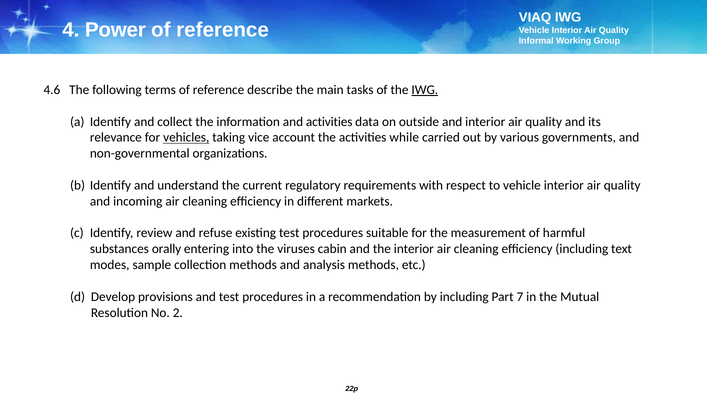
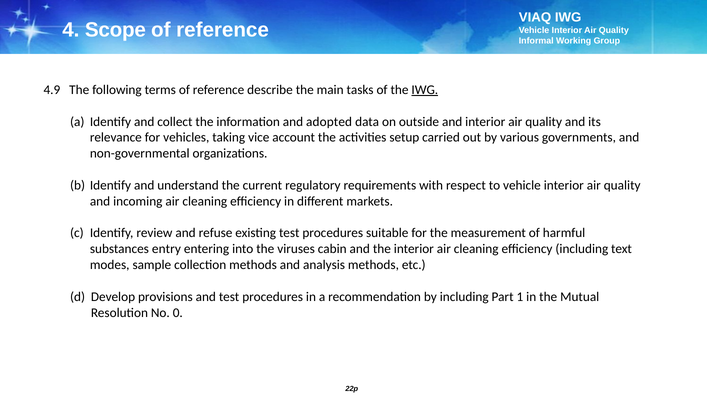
Power: Power -> Scope
4.6: 4.6 -> 4.9
and activities: activities -> adopted
vehicles underline: present -> none
while: while -> setup
orally: orally -> entry
7: 7 -> 1
2: 2 -> 0
